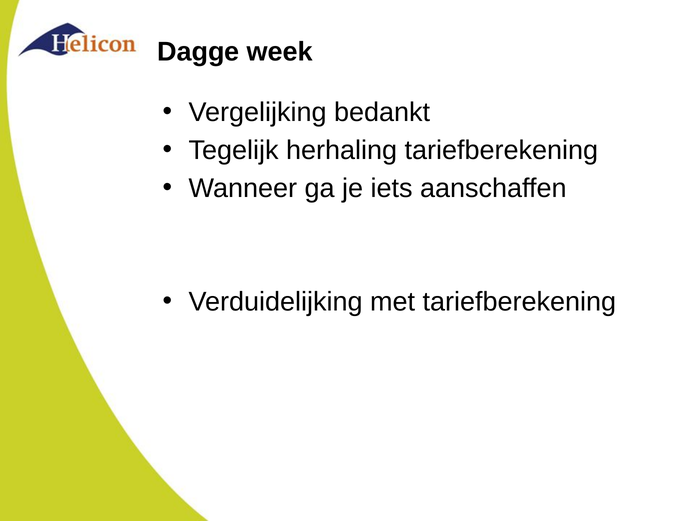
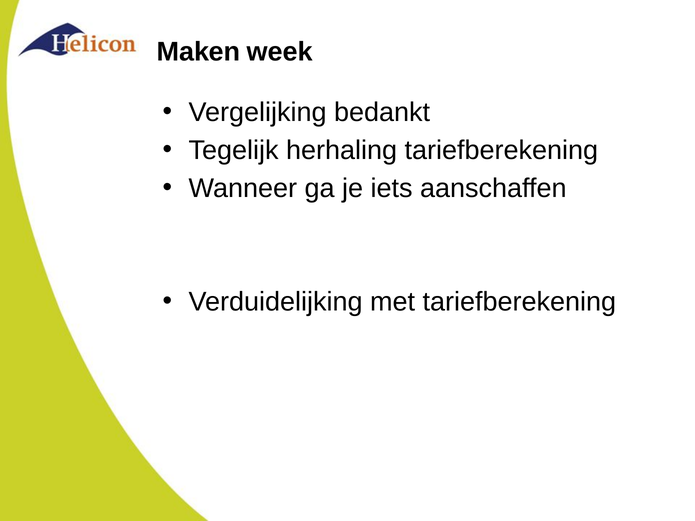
Dagge: Dagge -> Maken
